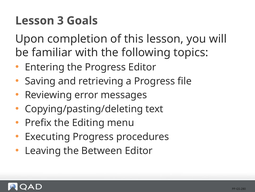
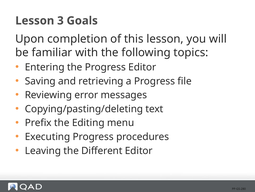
Between: Between -> Different
